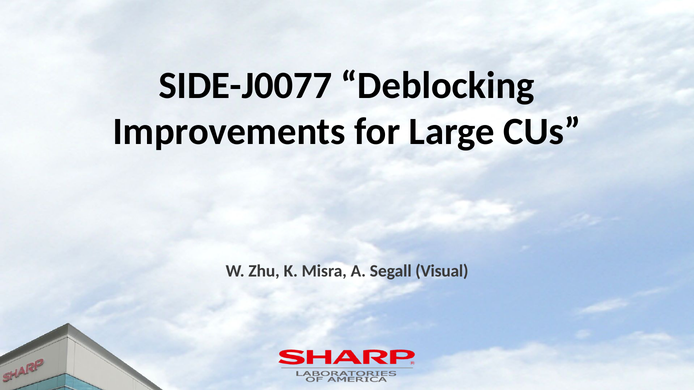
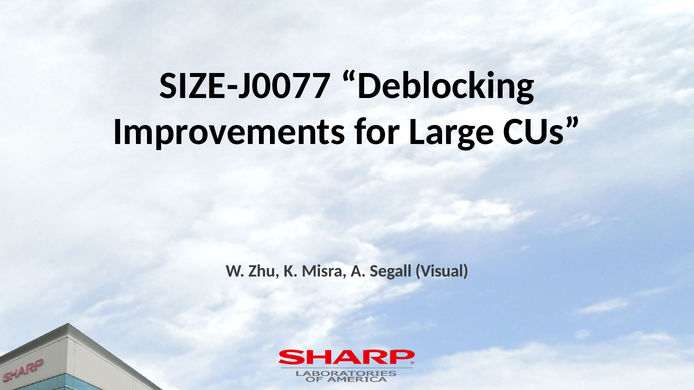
SIDE-J0077: SIDE-J0077 -> SIZE-J0077
